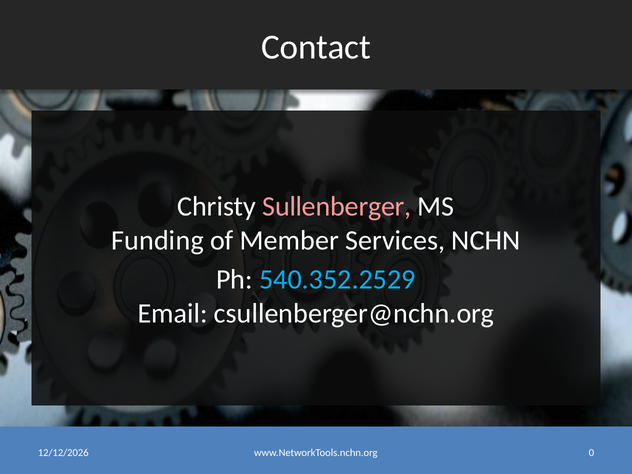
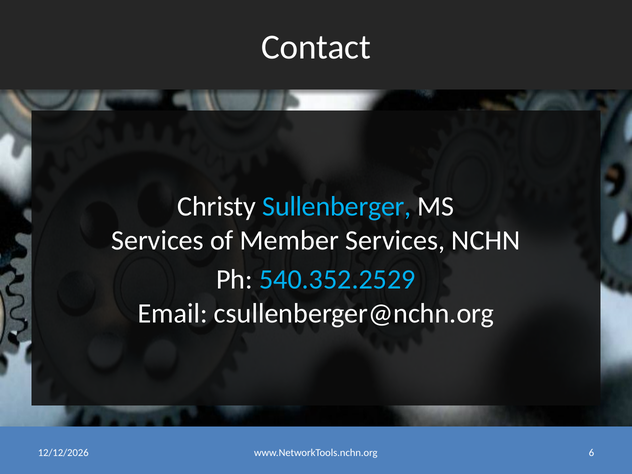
Sullenberger colour: pink -> light blue
Funding at (157, 240): Funding -> Services
0: 0 -> 6
